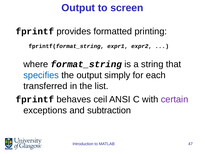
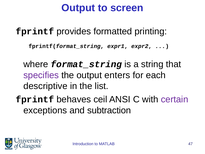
specifies colour: blue -> purple
simply: simply -> enters
transferred: transferred -> descriptive
